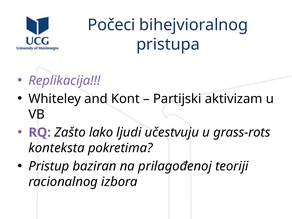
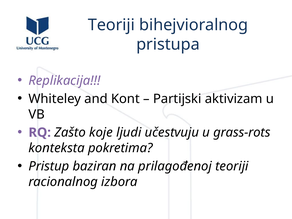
Počeci at (111, 25): Počeci -> Teoriji
lako: lako -> koje
